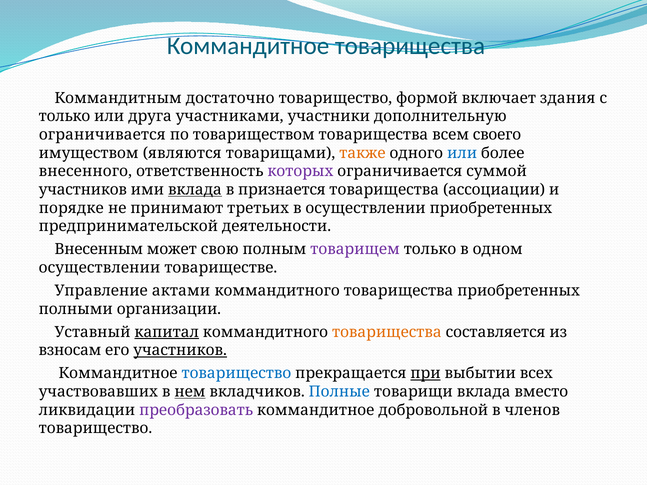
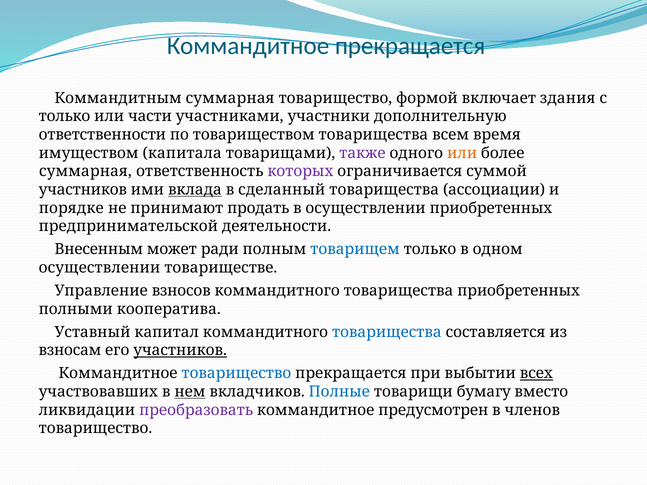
Коммандитное товарищества: товарищества -> прекращается
Коммандитным достаточно: достаточно -> суммарная
друга: друга -> части
ограничивается at (102, 135): ограничивается -> ответственности
своего: своего -> время
являются: являются -> капитала
также colour: orange -> purple
или at (462, 153) colour: blue -> orange
внесенного at (85, 171): внесенного -> суммарная
признается: признается -> сделанный
третьих: третьих -> продать
свою: свою -> ради
товарищем colour: purple -> blue
актами: актами -> взносов
организации: организации -> кооператива
капитал underline: present -> none
товарищества at (387, 332) colour: orange -> blue
при underline: present -> none
всех underline: none -> present
товарищи вклада: вклада -> бумагу
добровольной: добровольной -> предусмотрен
